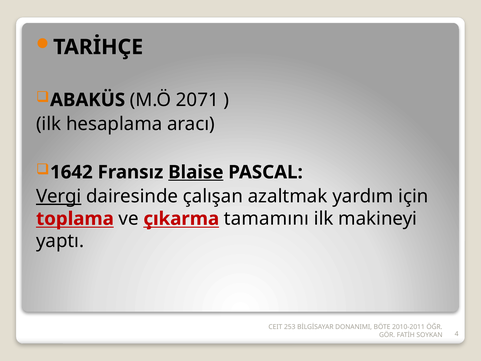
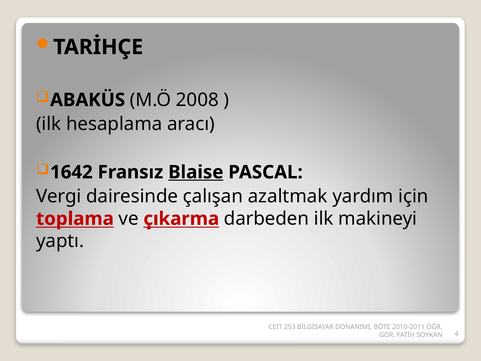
2071: 2071 -> 2008
Vergi underline: present -> none
tamamını: tamamını -> darbeden
